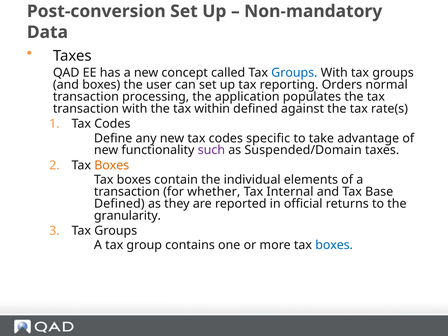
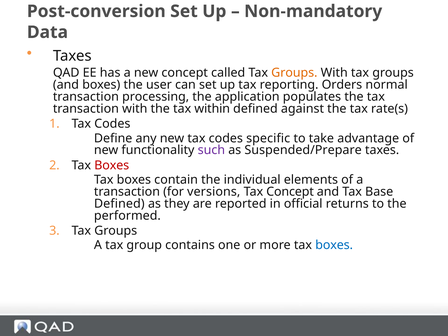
Groups at (294, 73) colour: blue -> orange
Suspended/Domain: Suspended/Domain -> Suspended/Prepare
Boxes at (112, 165) colour: orange -> red
whether: whether -> versions
Tax Internal: Internal -> Concept
granularity: granularity -> performed
